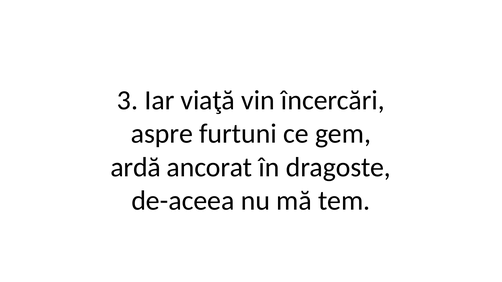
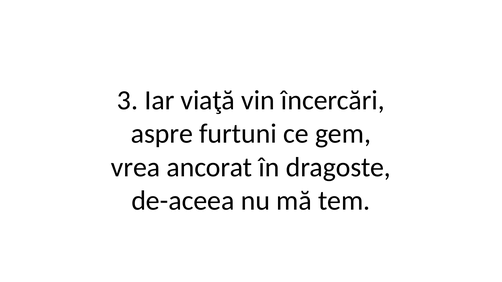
ardă: ardă -> vrea
